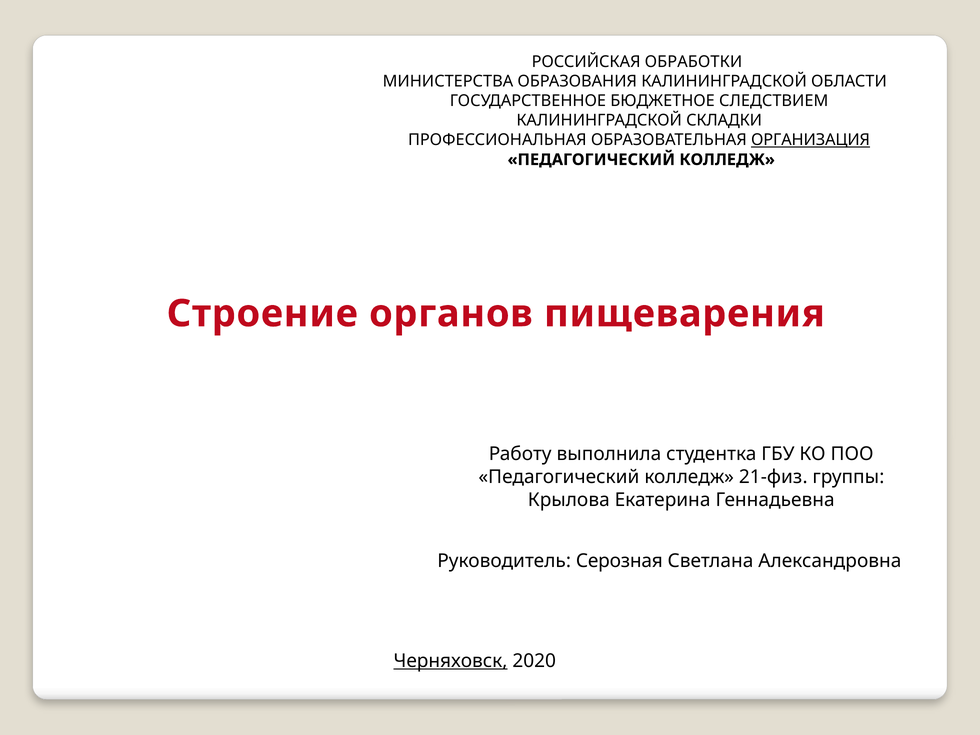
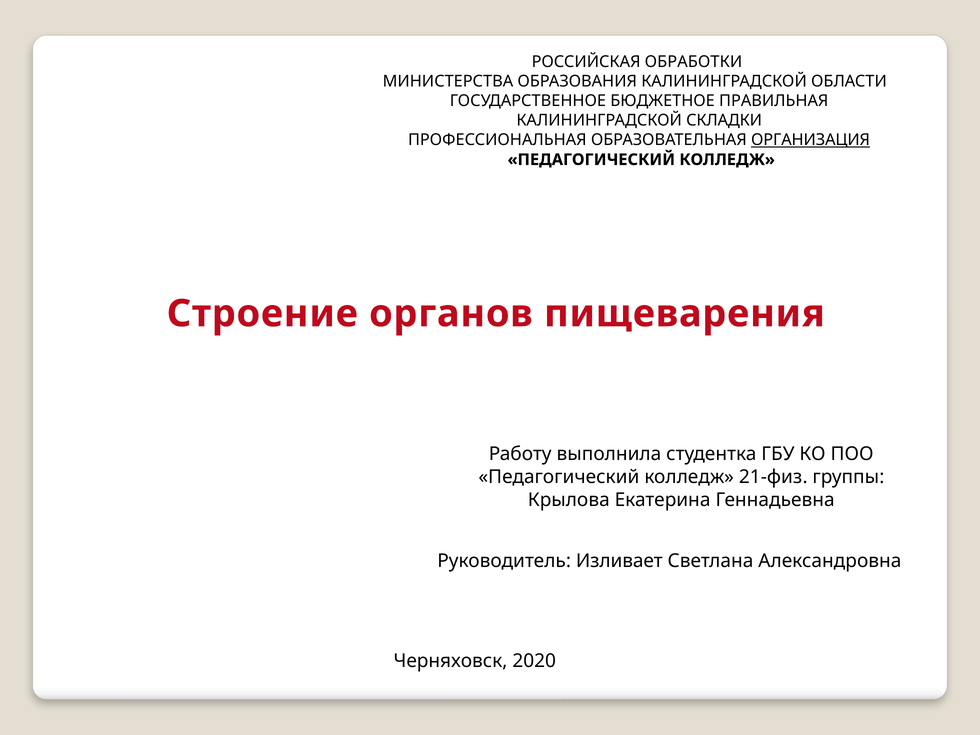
СЛЕДСТВИЕМ: СЛЕДСТВИЕМ -> ПРАВИЛЬНАЯ
Серозная: Серозная -> Изливает
Черняховск underline: present -> none
